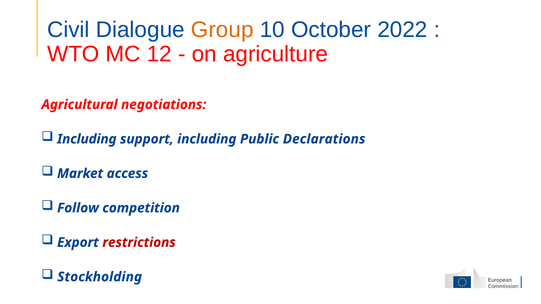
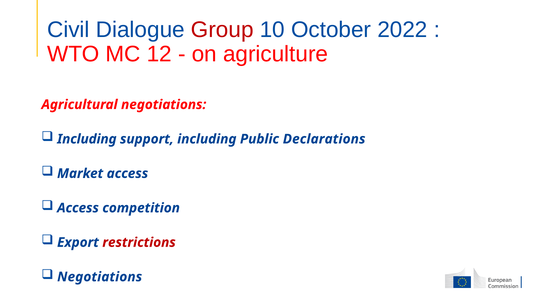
Group colour: orange -> red
Follow at (78, 208): Follow -> Access
Stockholding at (100, 277): Stockholding -> Negotiations
